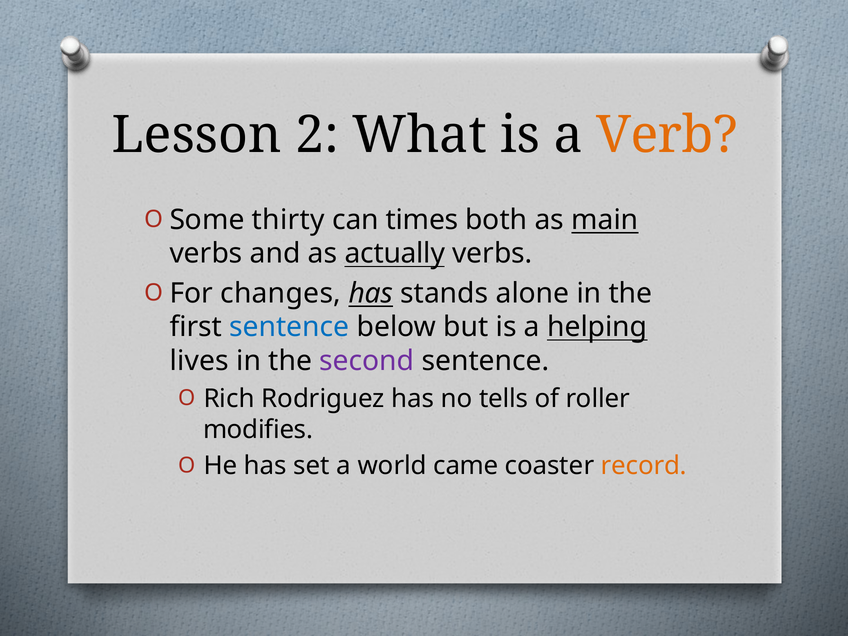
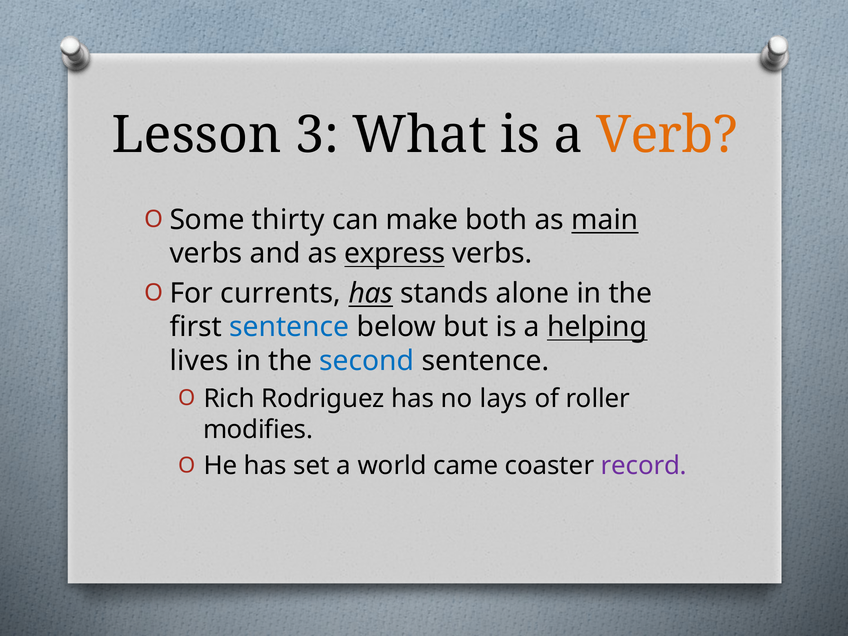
2: 2 -> 3
times: times -> make
actually: actually -> express
changes: changes -> currents
second colour: purple -> blue
tells: tells -> lays
record colour: orange -> purple
